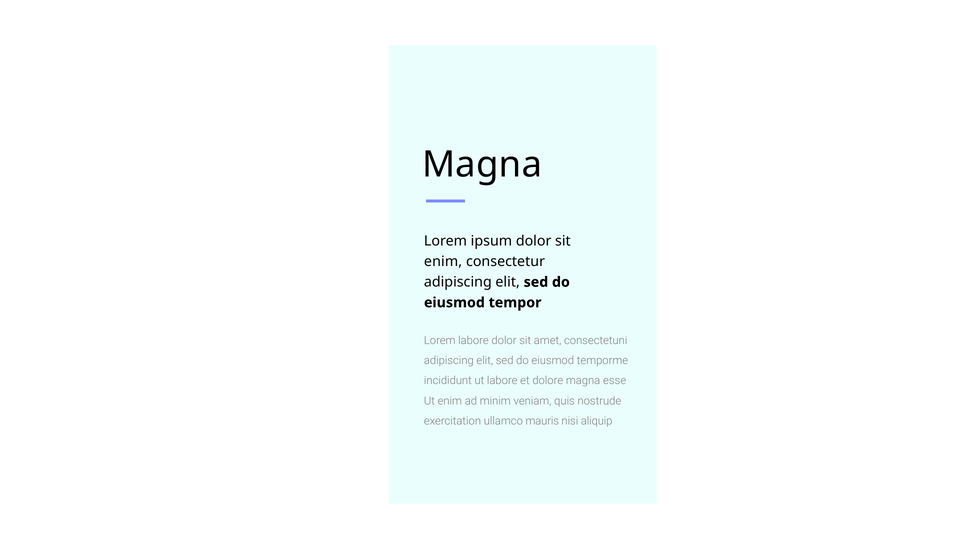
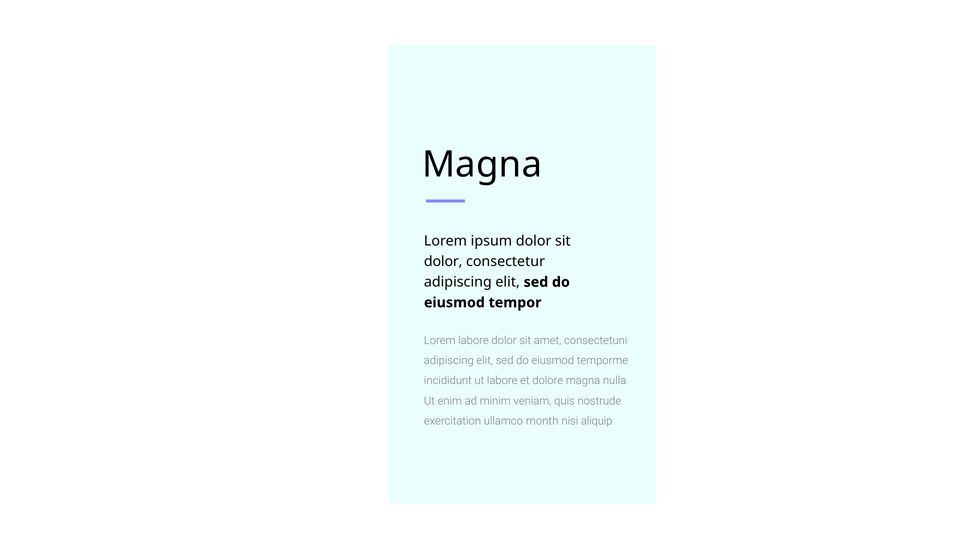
enim at (443, 262): enim -> dolor
esse: esse -> nulla
mauris: mauris -> month
